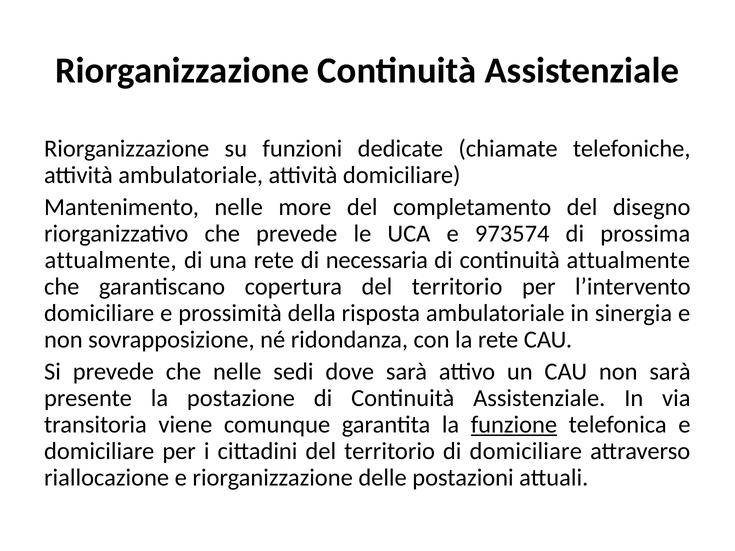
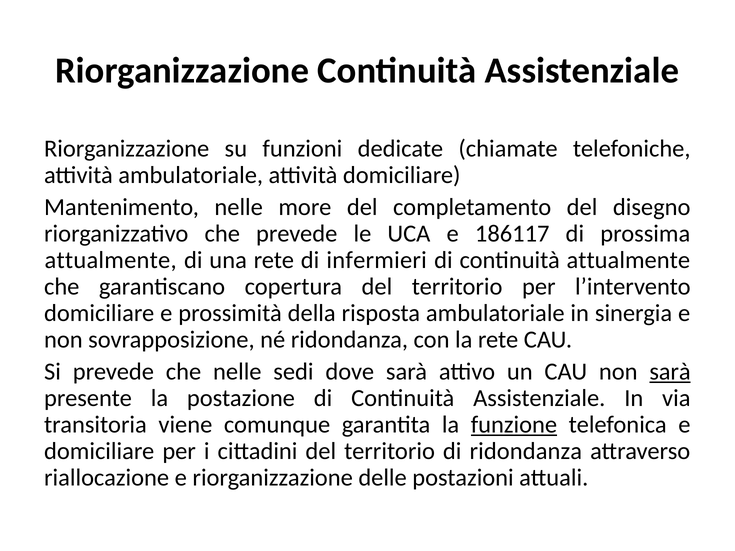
973574: 973574 -> 186117
necessaria: necessaria -> infermieri
sarà at (670, 372) underline: none -> present
di domiciliare: domiciliare -> ridondanza
